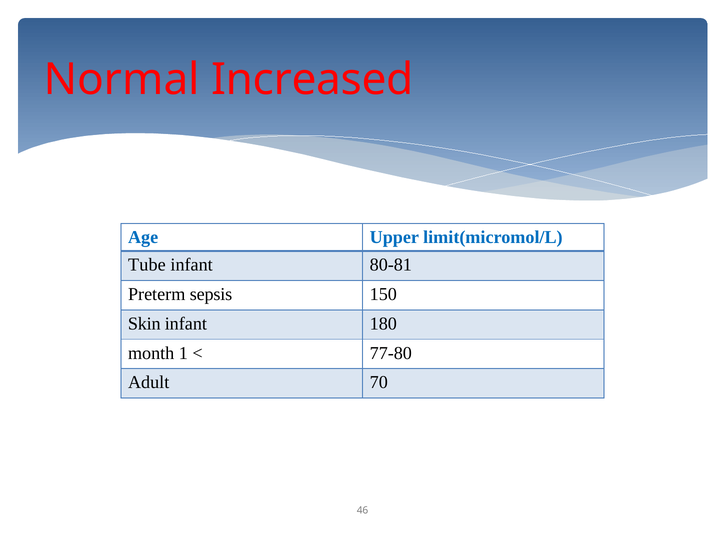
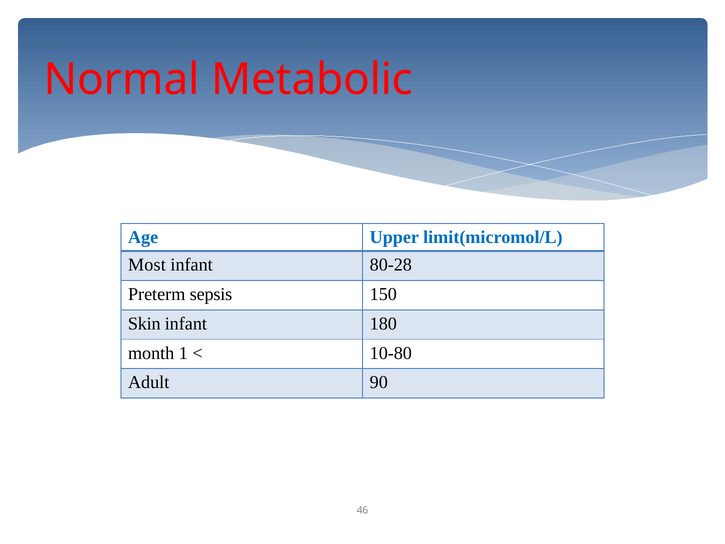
Increased: Increased -> Metabolic
Tube: Tube -> Most
80-81: 80-81 -> 80-28
77-80: 77-80 -> 10-80
70: 70 -> 90
